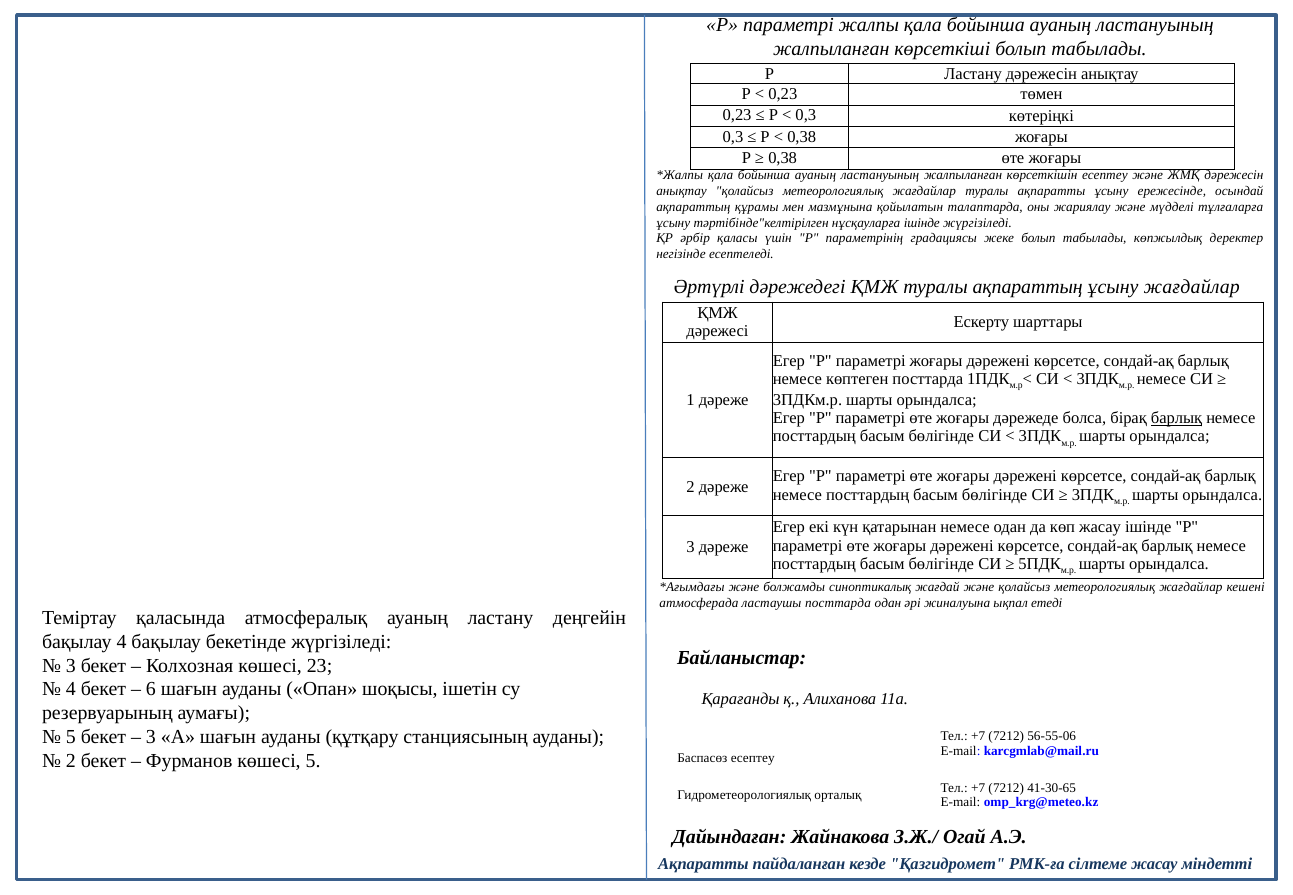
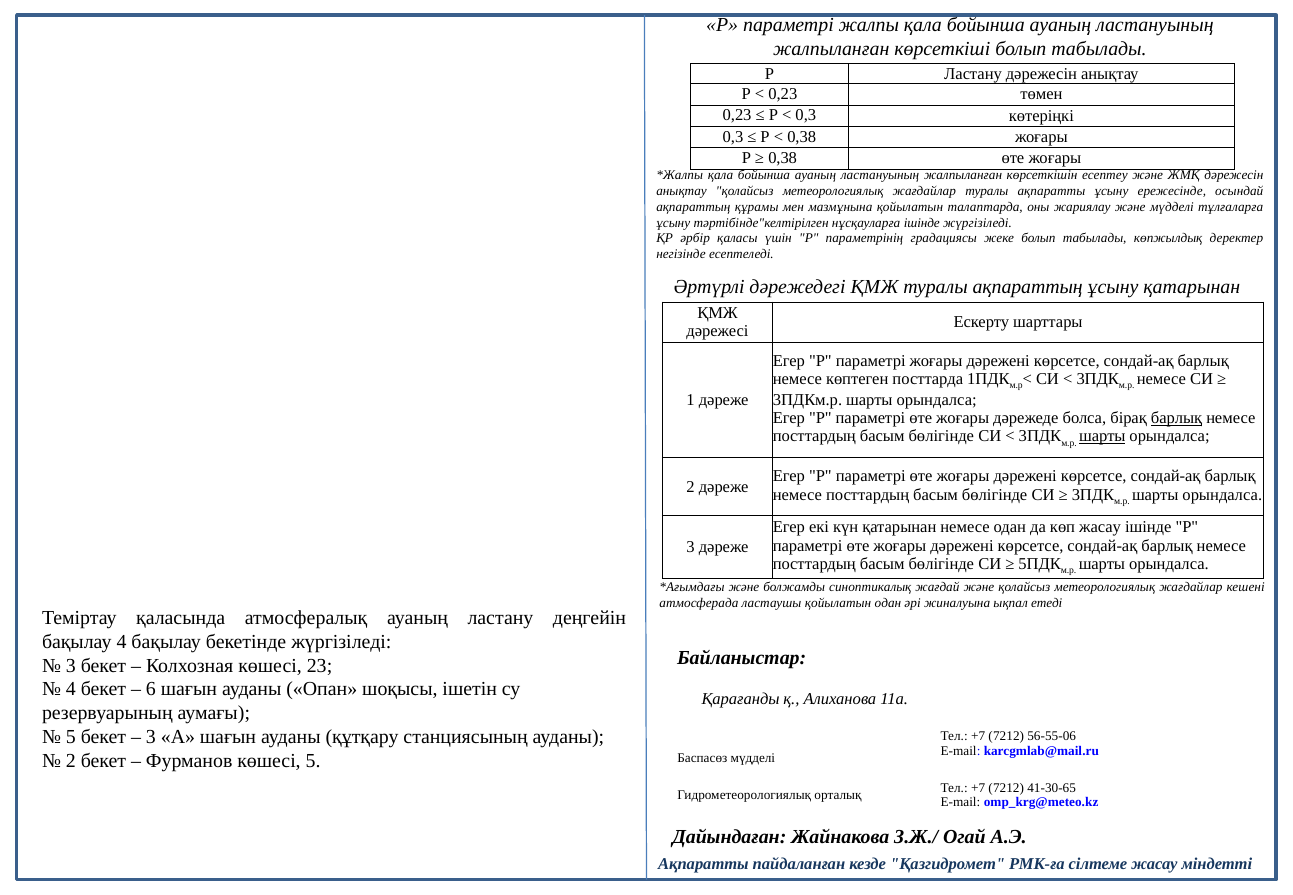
ұсыну жағдайлар: жағдайлар -> қатарынан
шарты at (1102, 437) underline: none -> present
ластаушы посттарда: посттарда -> қойылатын
Баспасөз есептеу: есептеу -> мүдделі
